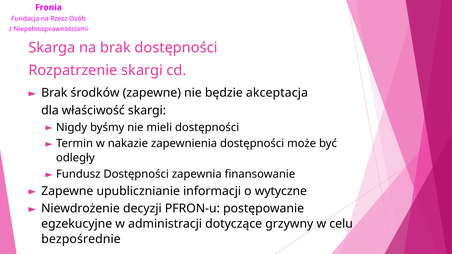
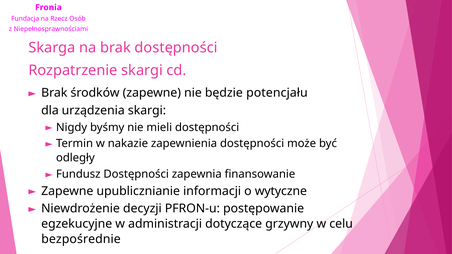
akceptacja: akceptacja -> potencjału
właściwość: właściwość -> urządzenia
